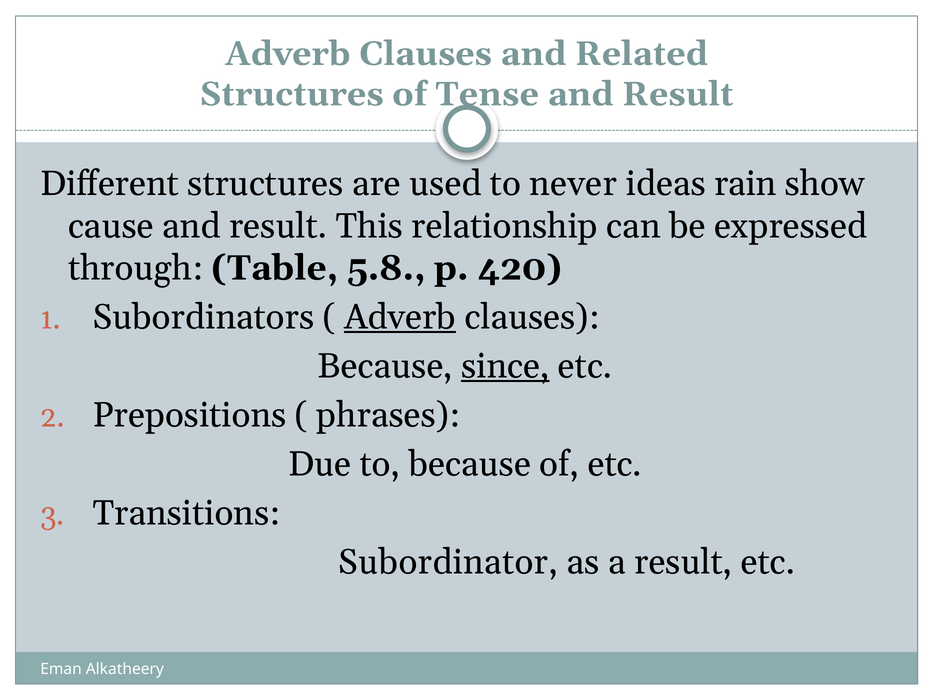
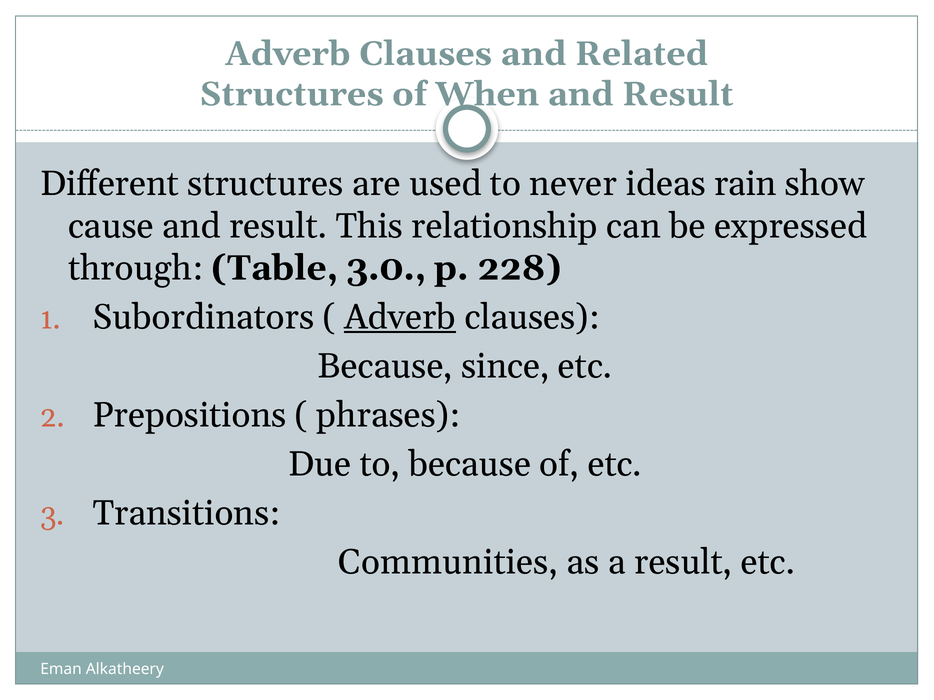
Tense: Tense -> When
5.8: 5.8 -> 3.0
420: 420 -> 228
since underline: present -> none
Subordinator: Subordinator -> Communities
